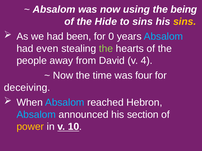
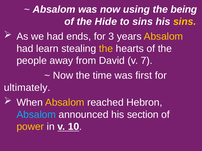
been: been -> ends
0: 0 -> 3
Absalom at (163, 37) colour: light blue -> yellow
even: even -> learn
the at (106, 49) colour: light green -> yellow
4: 4 -> 7
four: four -> first
deceiving: deceiving -> ultimately
Absalom at (65, 103) colour: light blue -> yellow
